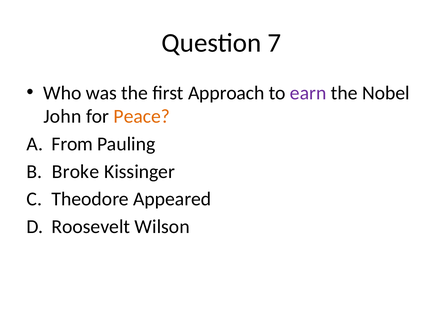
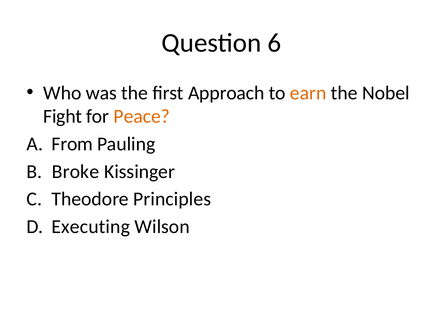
7: 7 -> 6
earn colour: purple -> orange
John: John -> Fight
Appeared: Appeared -> Principles
Roosevelt: Roosevelt -> Executing
